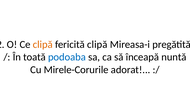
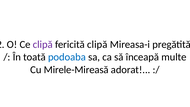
clipă at (43, 44) colour: orange -> purple
nuntă: nuntă -> multe
Mirele-Corurile: Mirele-Corurile -> Mirele-Mireasă
